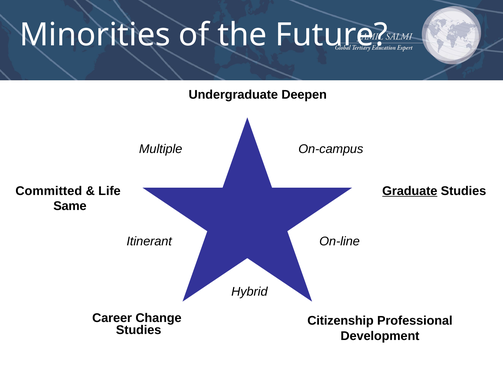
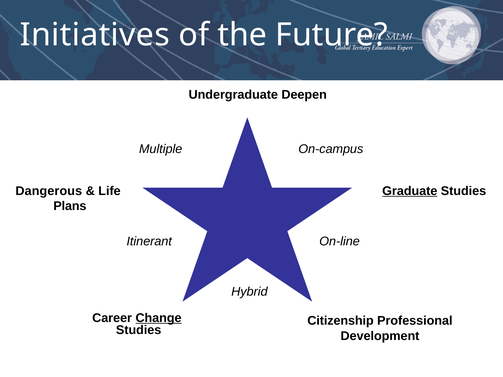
Minorities: Minorities -> Initiatives
Committed: Committed -> Dangerous
Same: Same -> Plans
Change underline: none -> present
